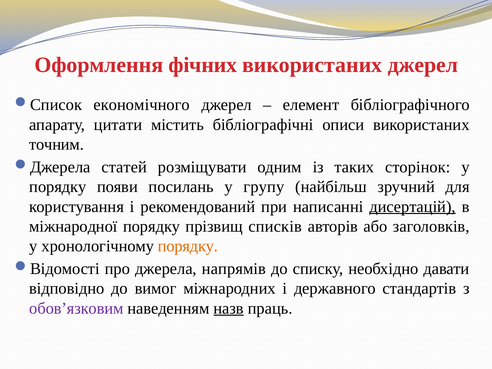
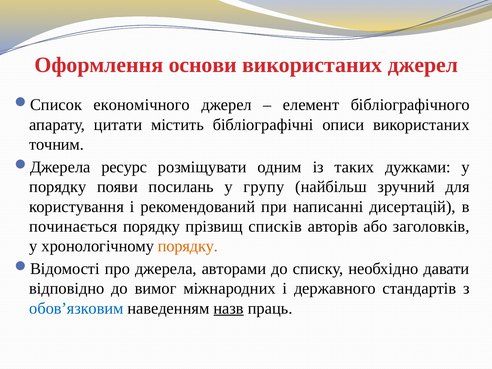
фічних: фічних -> основи
статей: статей -> ресурс
сторінок: сторінок -> дужками
дисертацій underline: present -> none
міжнародної: міжнародної -> починається
напрямів: напрямів -> авторами
обов’язковим colour: purple -> blue
